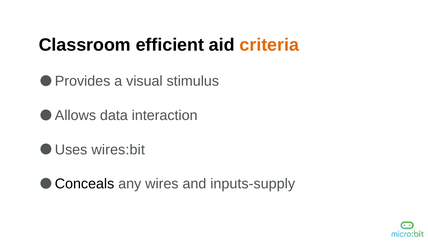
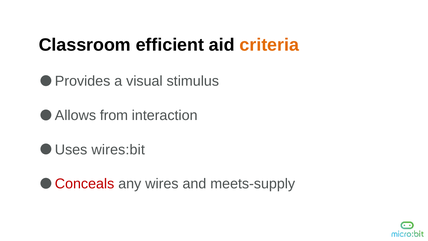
data: data -> from
Conceals colour: black -> red
inputs-supply: inputs-supply -> meets-supply
